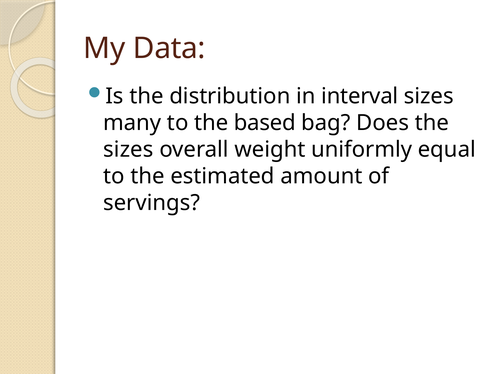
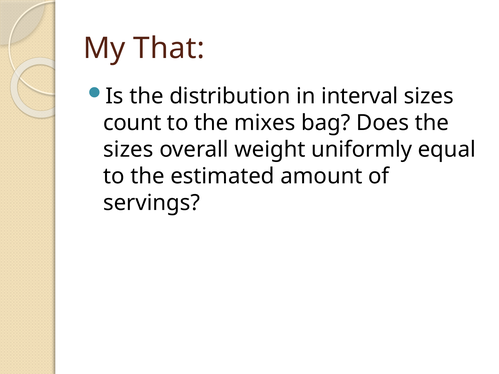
Data: Data -> That
many: many -> count
based: based -> mixes
